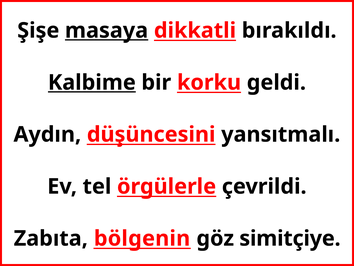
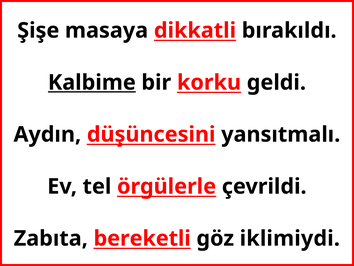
masaya underline: present -> none
bölgenin: bölgenin -> bereketli
simitçiye: simitçiye -> iklimiydi
